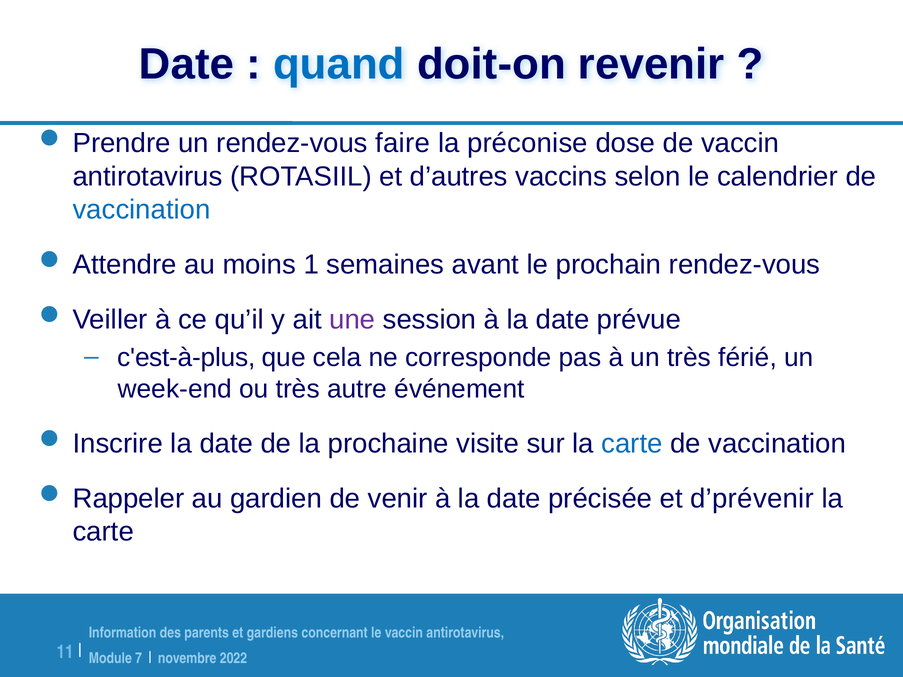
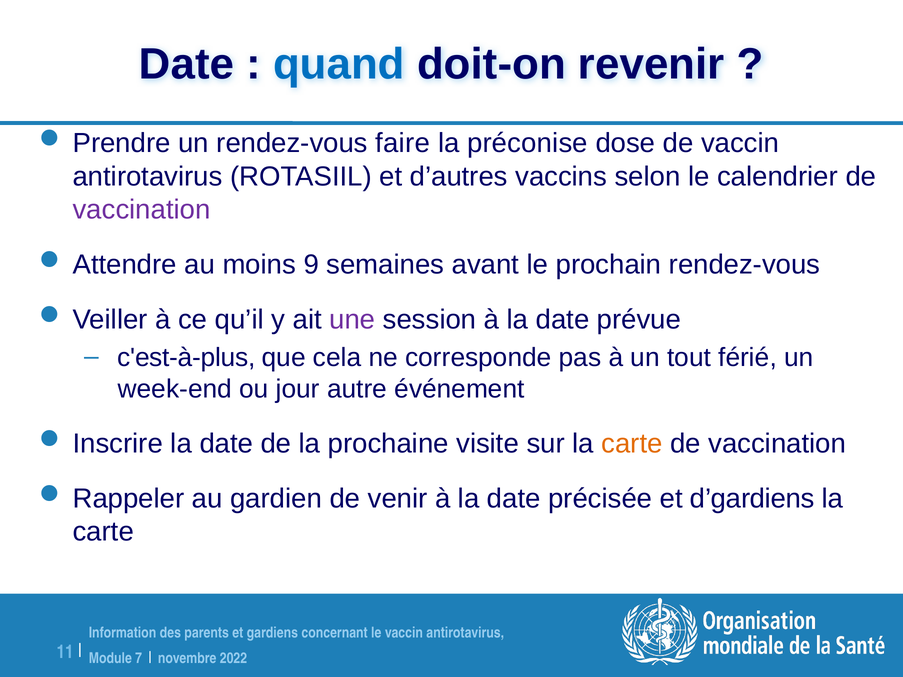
vaccination at (142, 210) colour: blue -> purple
1: 1 -> 9
un très: très -> tout
ou très: très -> jour
carte at (632, 444) colour: blue -> orange
d’prévenir: d’prévenir -> d’gardiens
